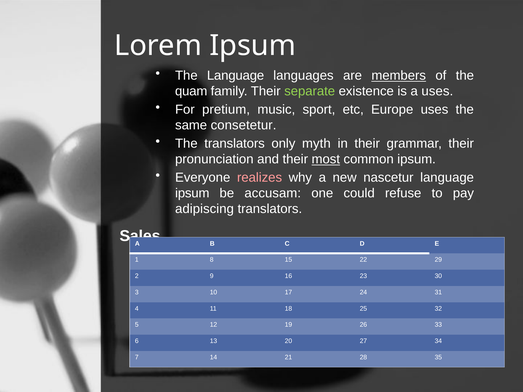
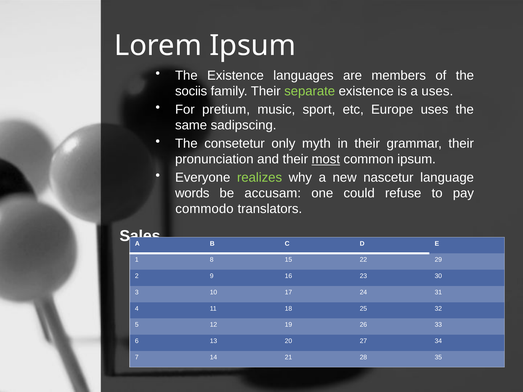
The Language: Language -> Existence
members underline: present -> none
quam: quam -> sociis
consetetur: consetetur -> sadipscing
The translators: translators -> consetetur
realizes colour: pink -> light green
ipsum at (192, 193): ipsum -> words
adipiscing: adipiscing -> commodo
